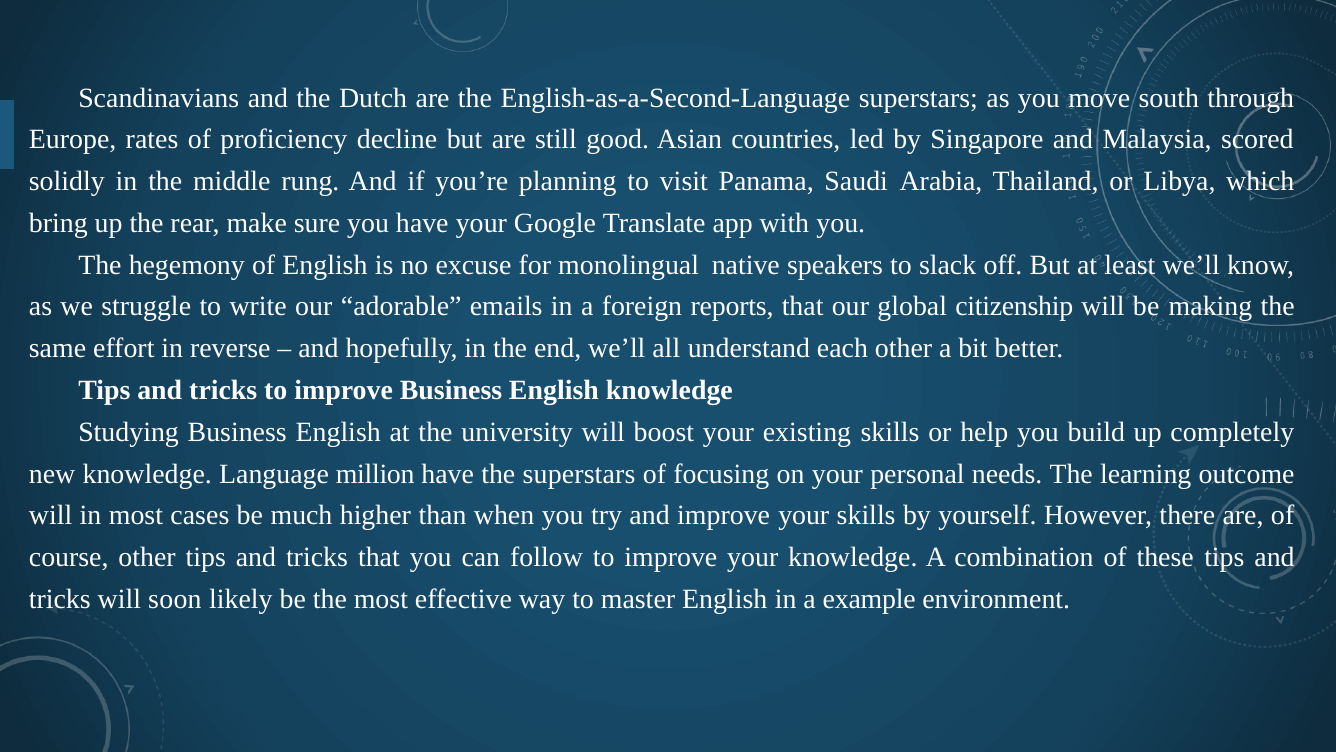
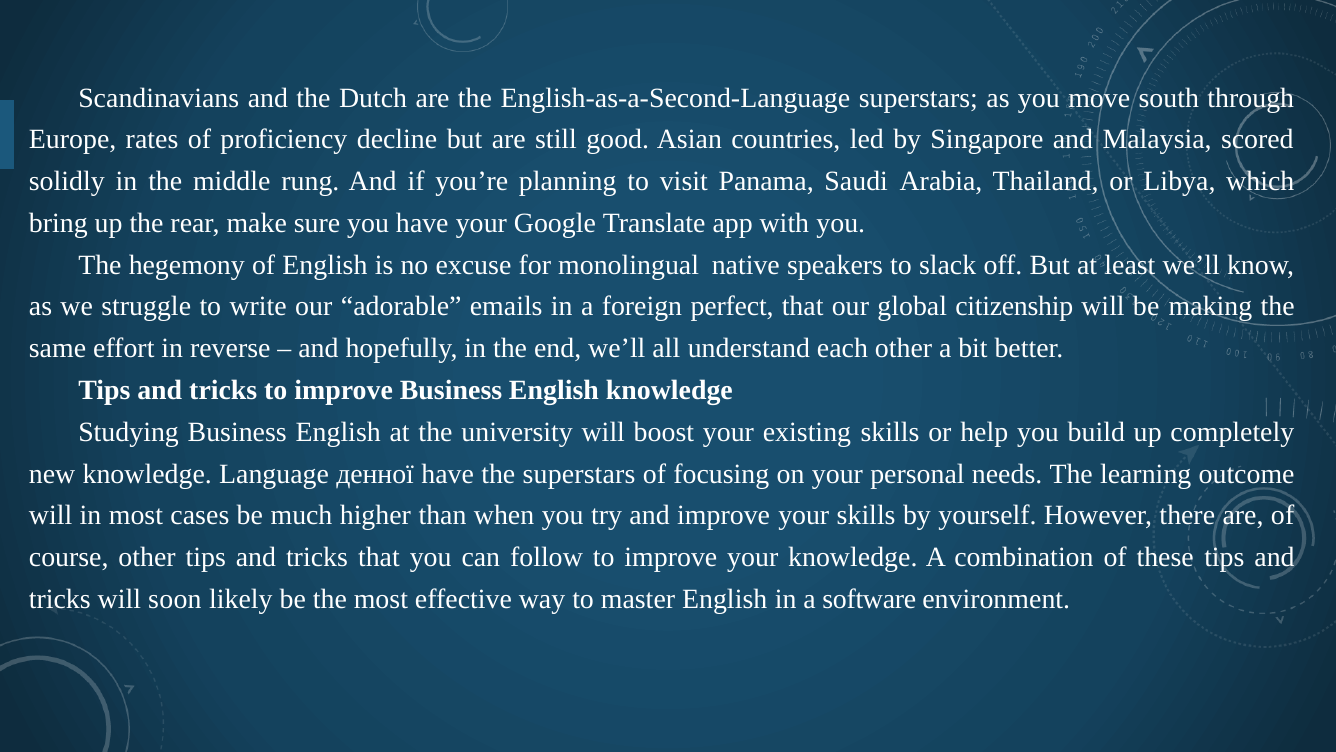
reports: reports -> perfect
million: million -> денної
example: example -> software
